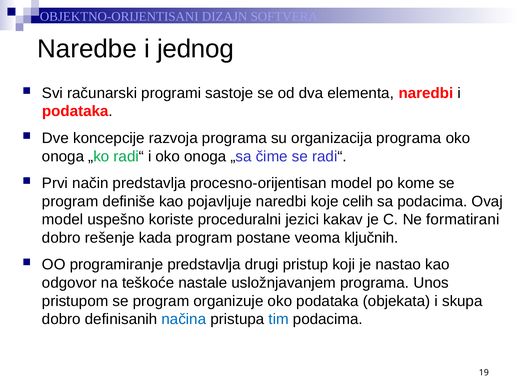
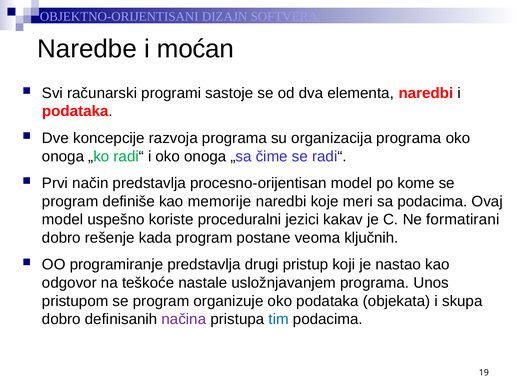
jednog: jednog -> moćan
pojavljuje: pojavljuje -> memorije
celih: celih -> meri
načina colour: blue -> purple
